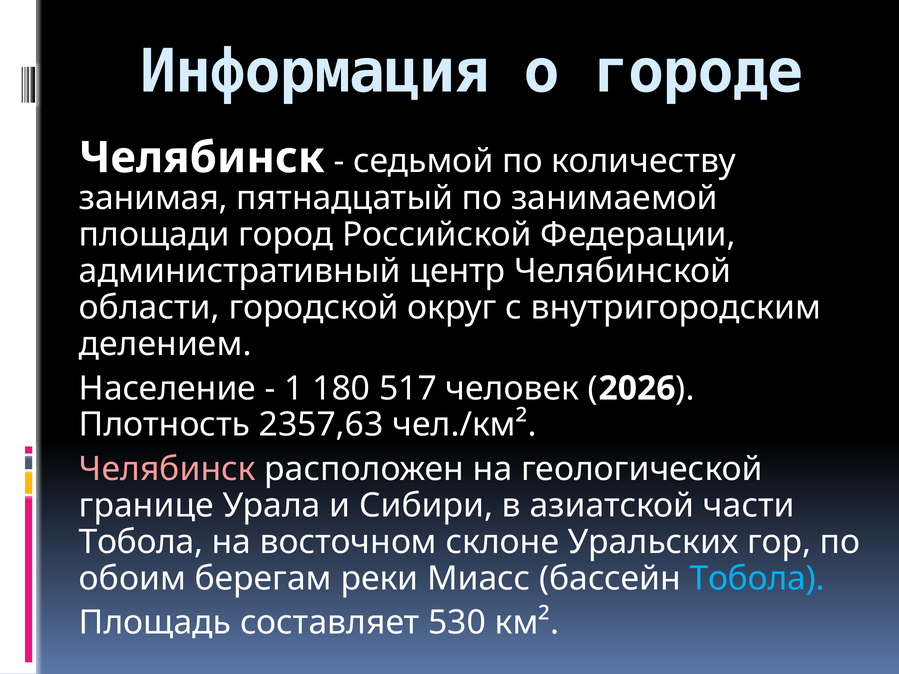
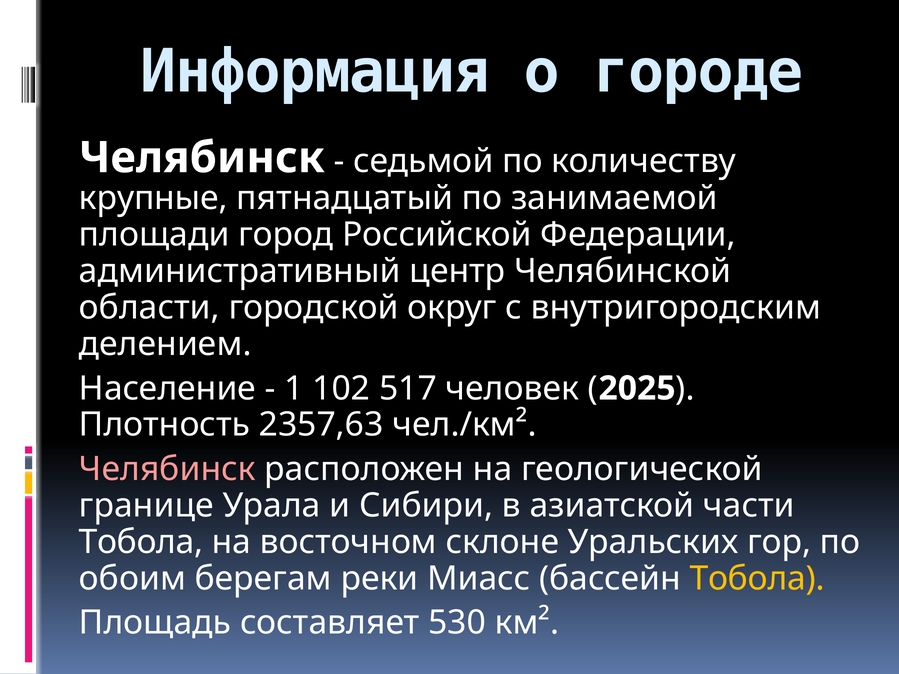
занимая: занимая -> крупные
180: 180 -> 102
2026: 2026 -> 2025
Тобола at (757, 579) colour: light blue -> yellow
